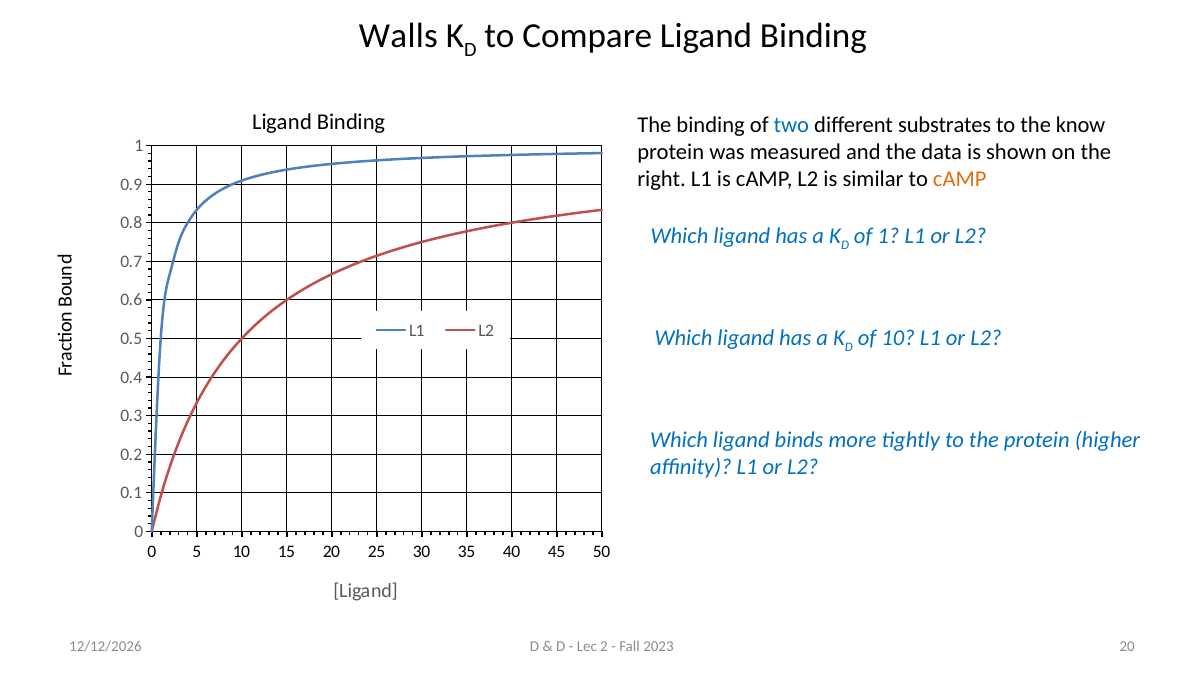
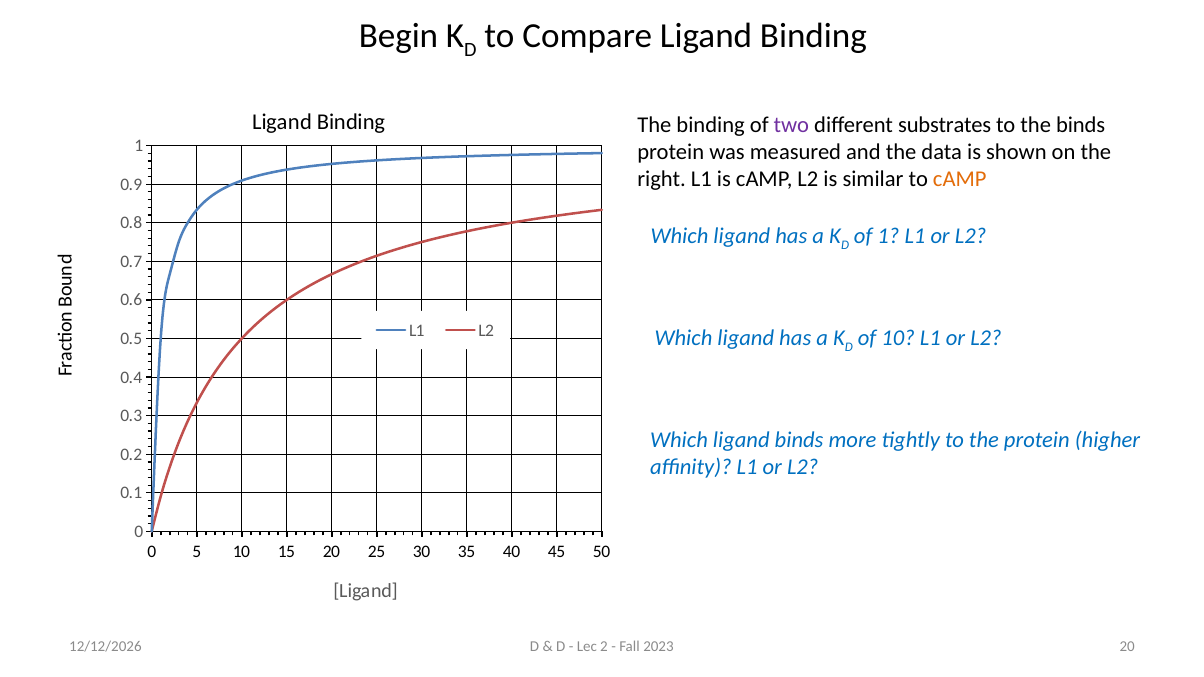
Walls: Walls -> Begin
two colour: blue -> purple
the know: know -> binds
